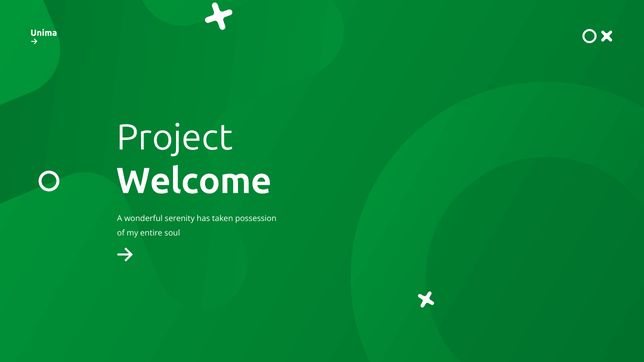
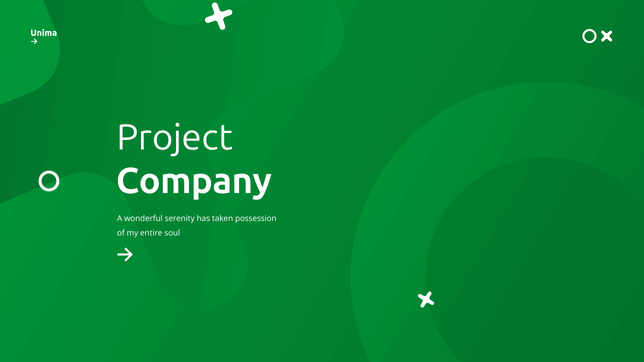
Welcome: Welcome -> Company
